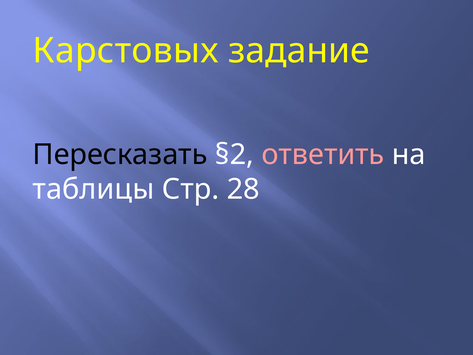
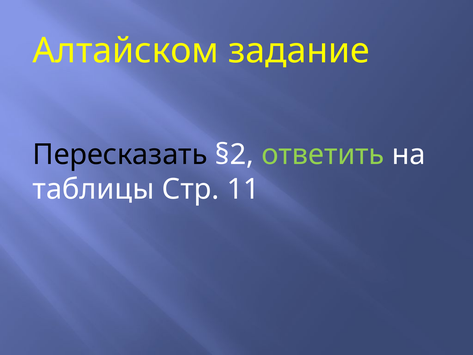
Карстовых: Карстовых -> Алтайском
ответить colour: pink -> light green
28: 28 -> 11
